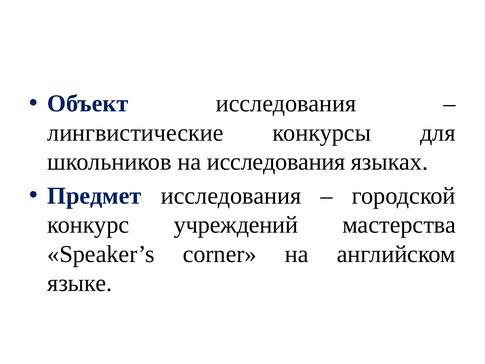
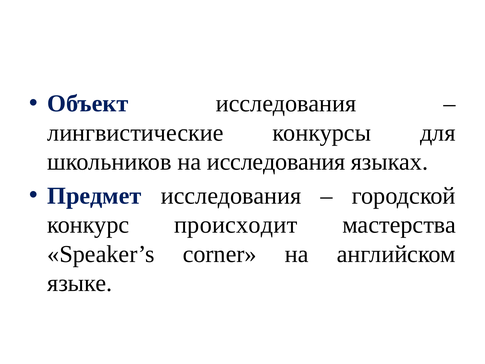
учреждений: учреждений -> происходит
